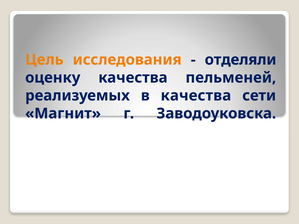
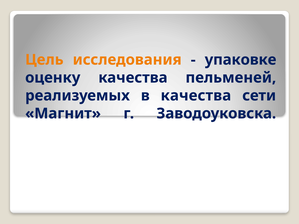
отделяли: отделяли -> упаковке
